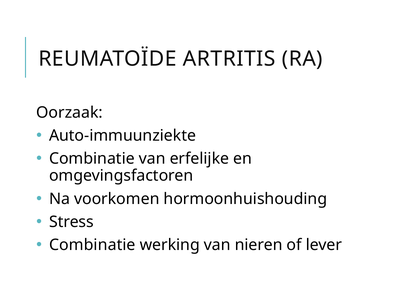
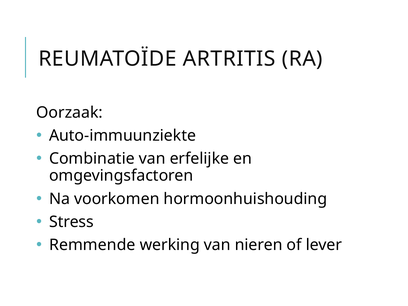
Combinatie at (92, 245): Combinatie -> Remmende
